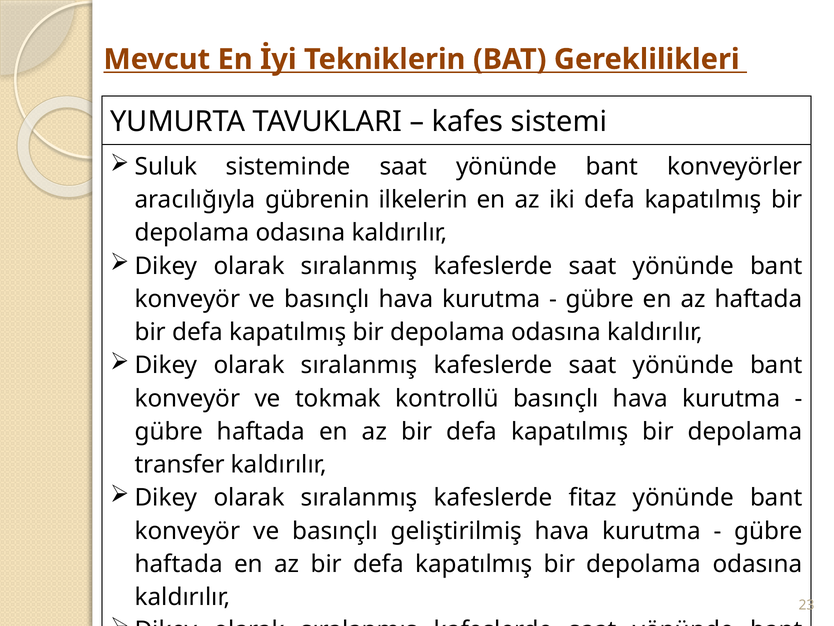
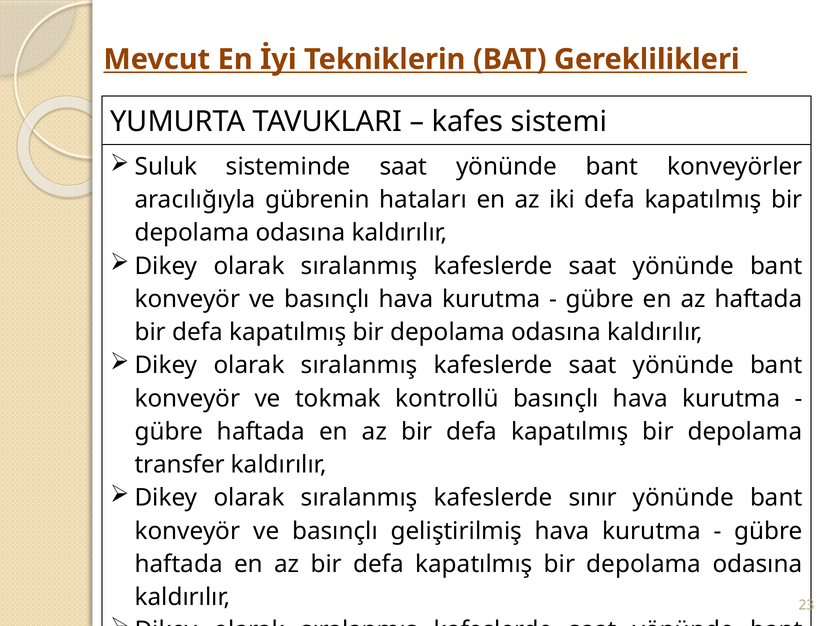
ilkelerin: ilkelerin -> hataları
fitaz: fitaz -> sınır
